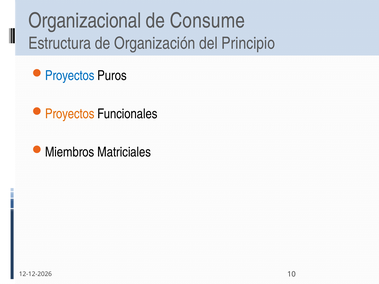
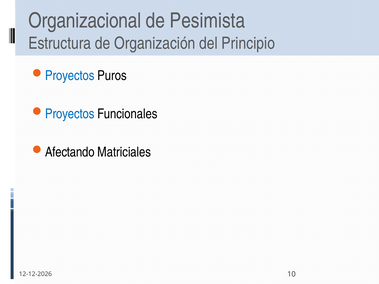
Consume: Consume -> Pesimista
Proyectos at (70, 114) colour: orange -> blue
Miembros: Miembros -> Afectando
